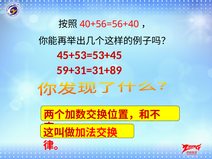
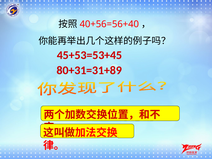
59+31=31+89: 59+31=31+89 -> 80+31=31+89
